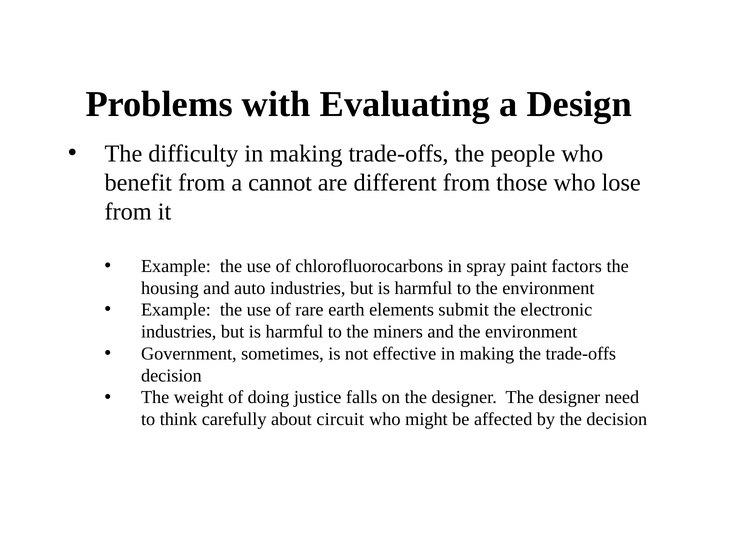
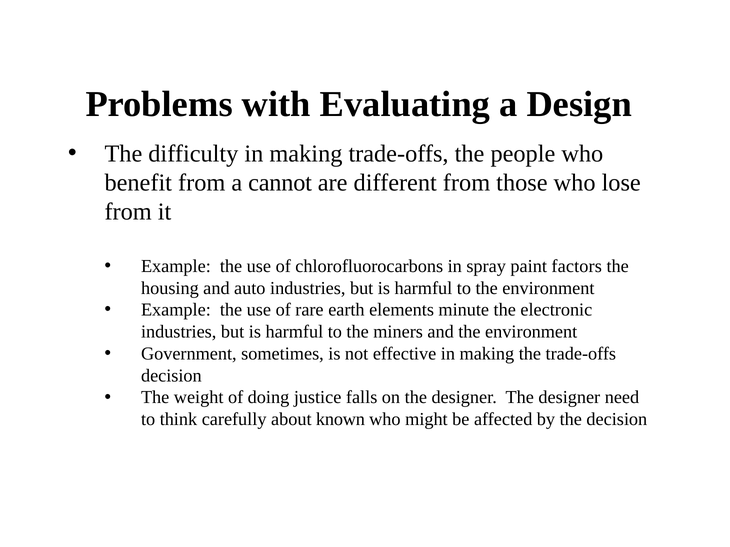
submit: submit -> minute
circuit: circuit -> known
